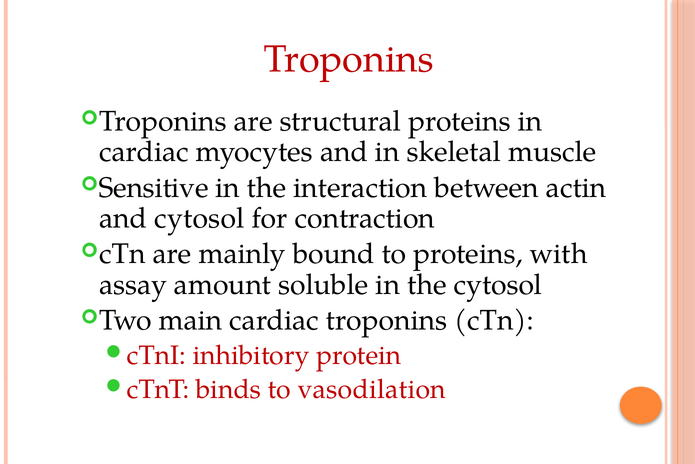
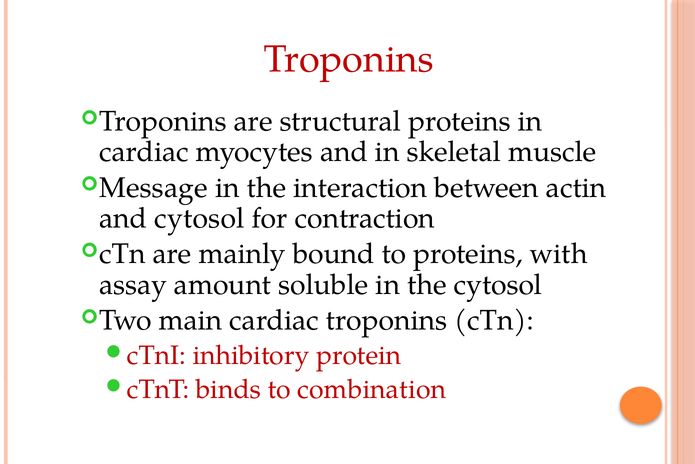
Sensitive: Sensitive -> Message
vasodilation: vasodilation -> combination
